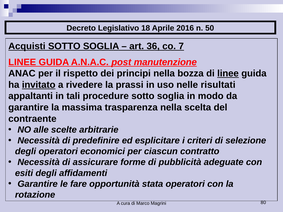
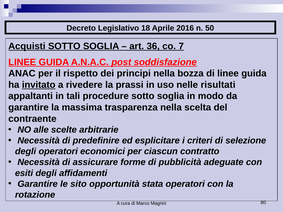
manutenzione: manutenzione -> soddisfazione
linee at (228, 74) underline: present -> none
fare: fare -> sito
